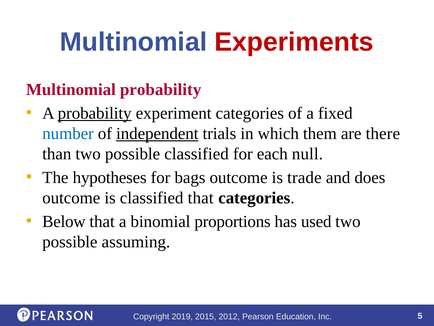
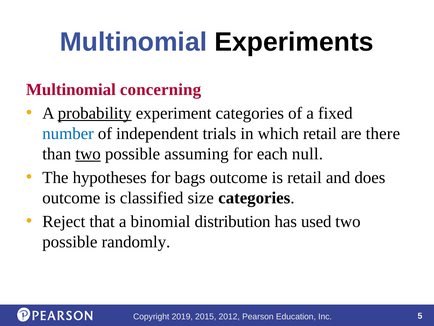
Experiments colour: red -> black
Multinomial probability: probability -> concerning
independent underline: present -> none
which them: them -> retail
two at (88, 154) underline: none -> present
possible classified: classified -> assuming
is trade: trade -> retail
classified that: that -> size
Below: Below -> Reject
proportions: proportions -> distribution
assuming: assuming -> randomly
